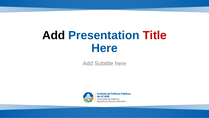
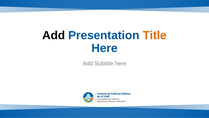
Title colour: red -> orange
